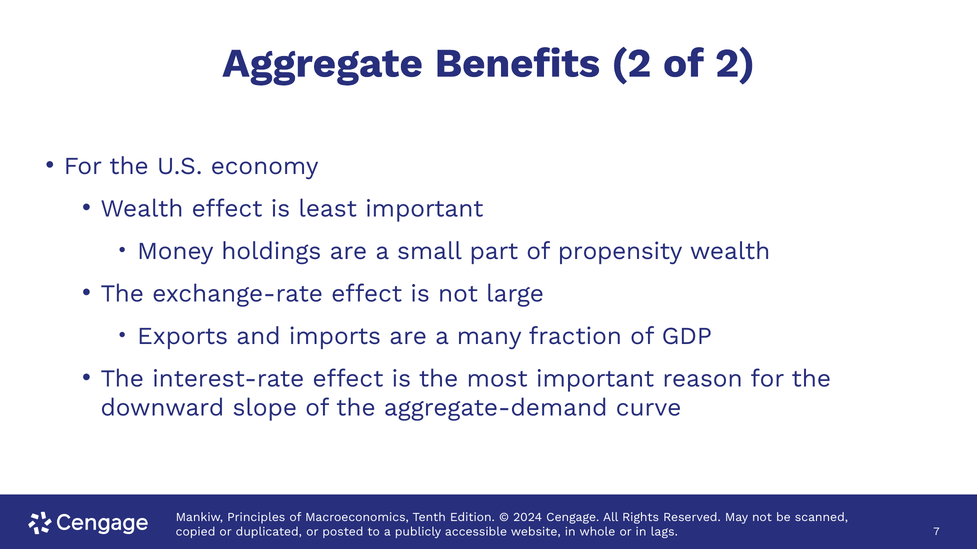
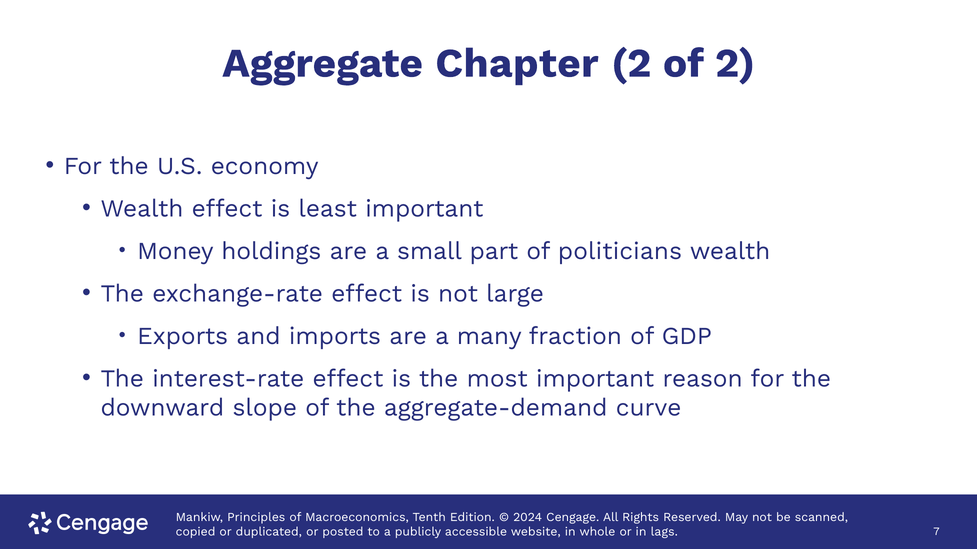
Benefits: Benefits -> Chapter
propensity: propensity -> politicians
